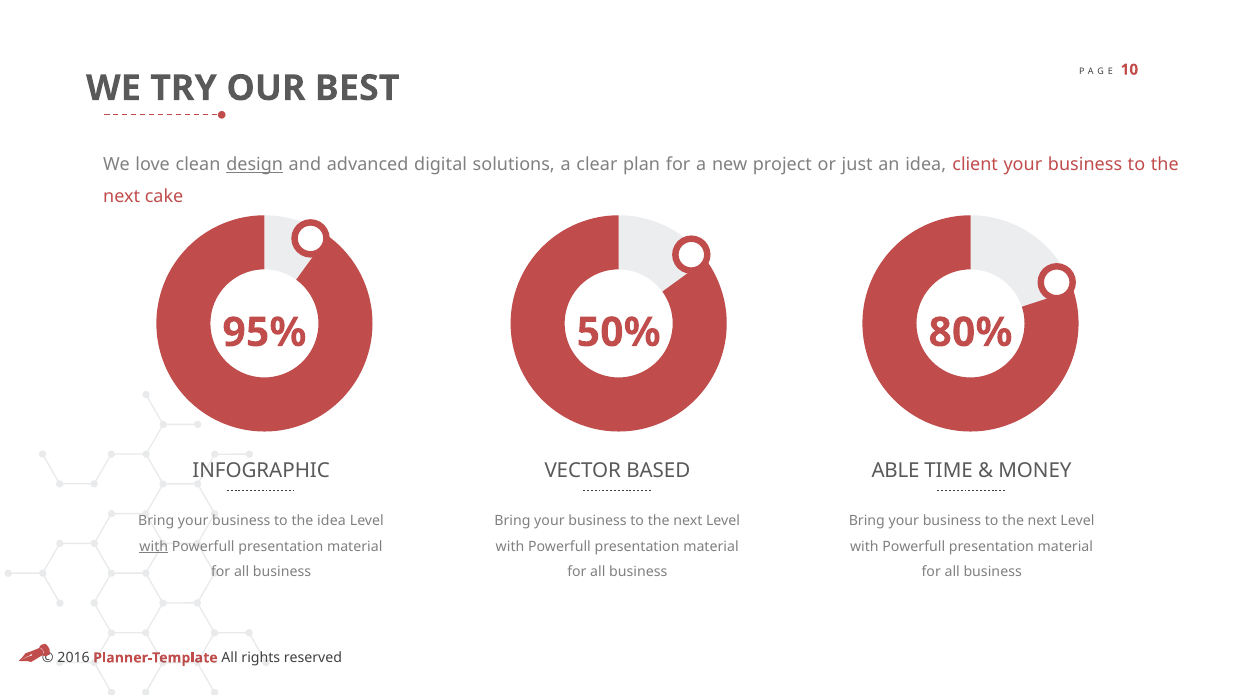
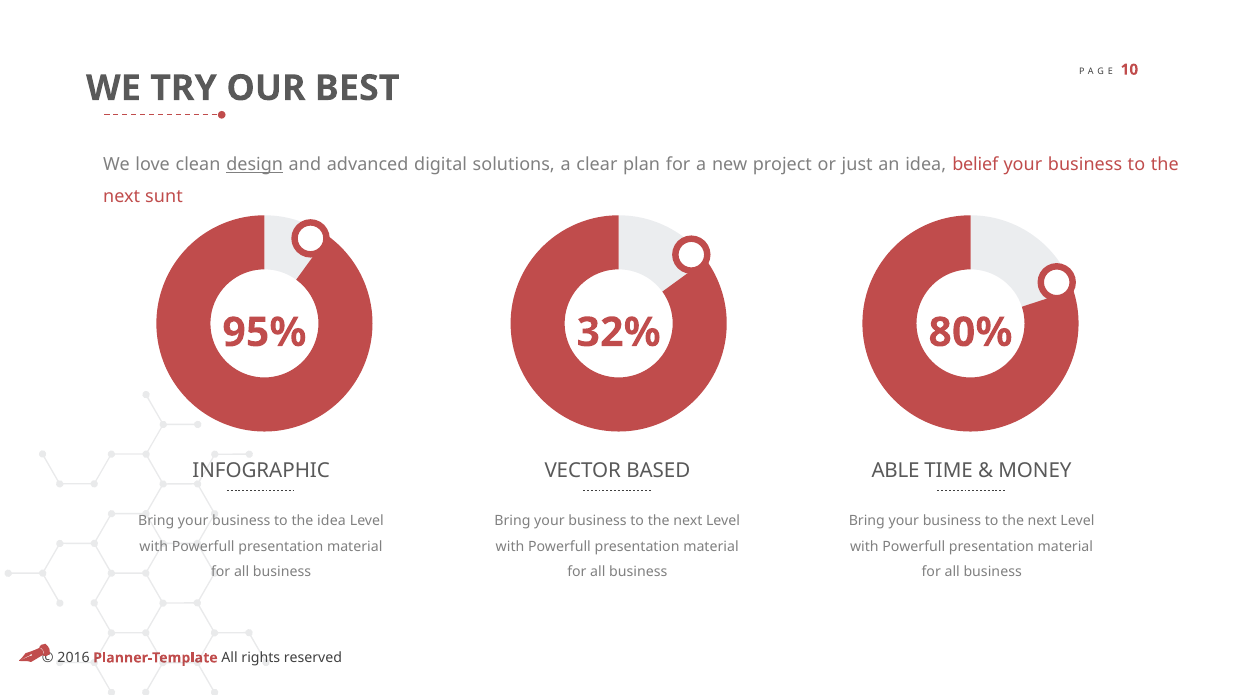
client: client -> belief
cake: cake -> sunt
50%: 50% -> 32%
with at (154, 546) underline: present -> none
